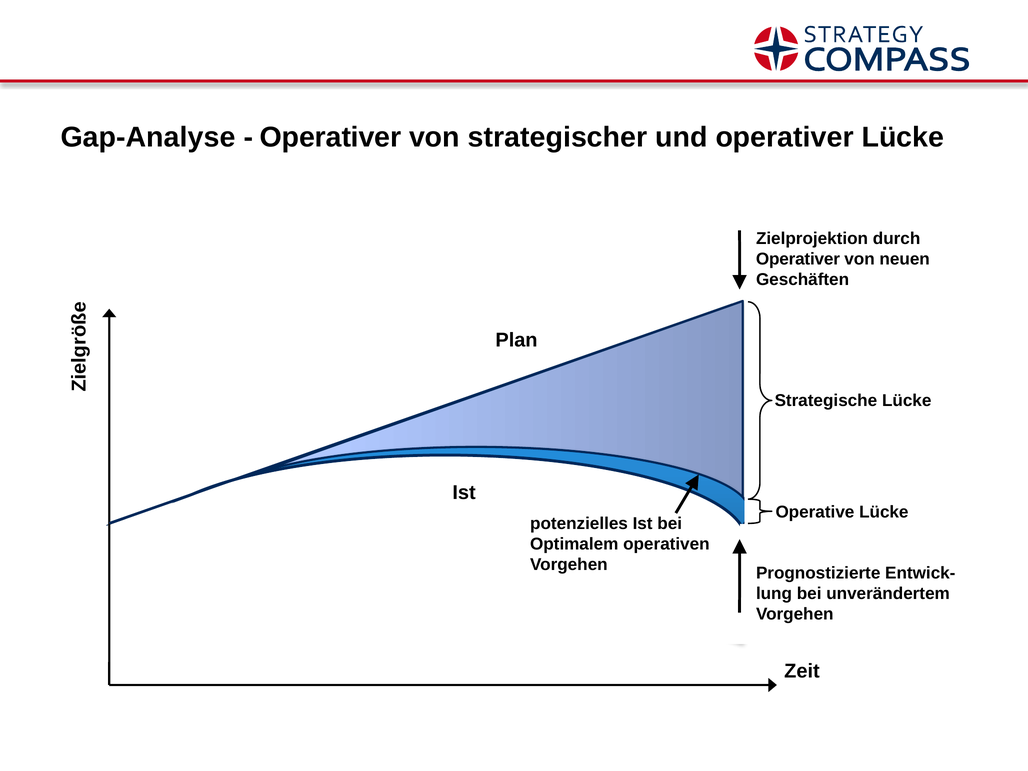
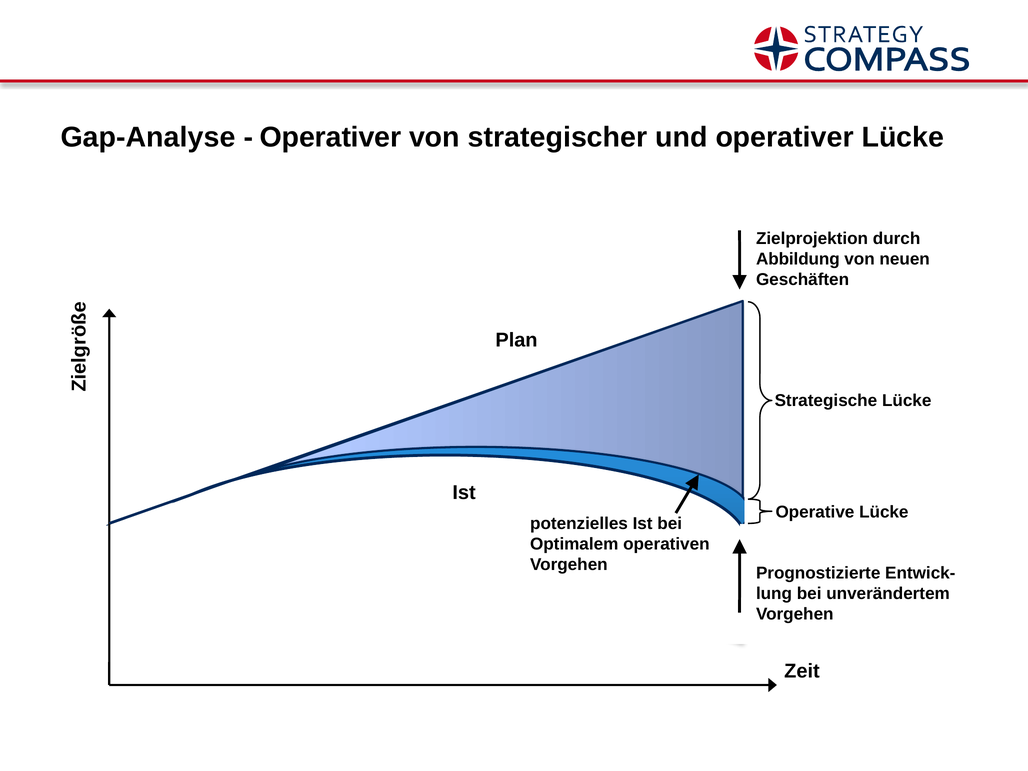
Operativer at (798, 259): Operativer -> Abbildung
